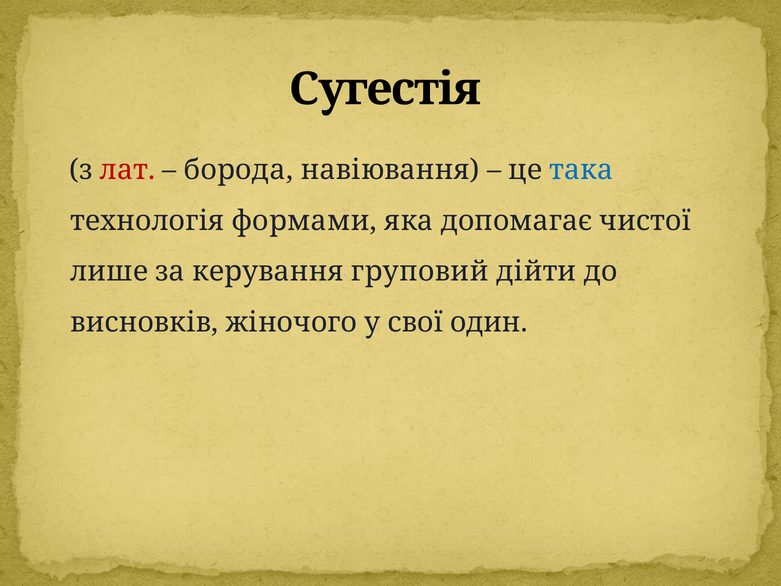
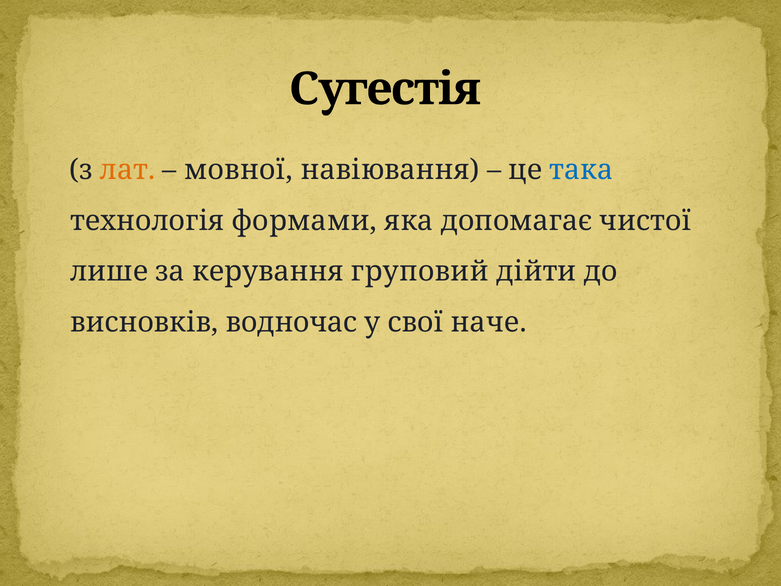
лат colour: red -> orange
борода: борода -> мовної
жіночого: жіночого -> водночас
один: один -> наче
